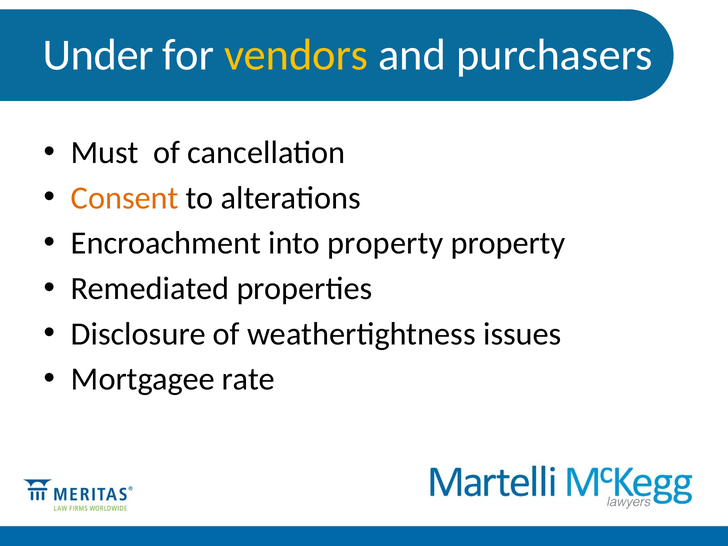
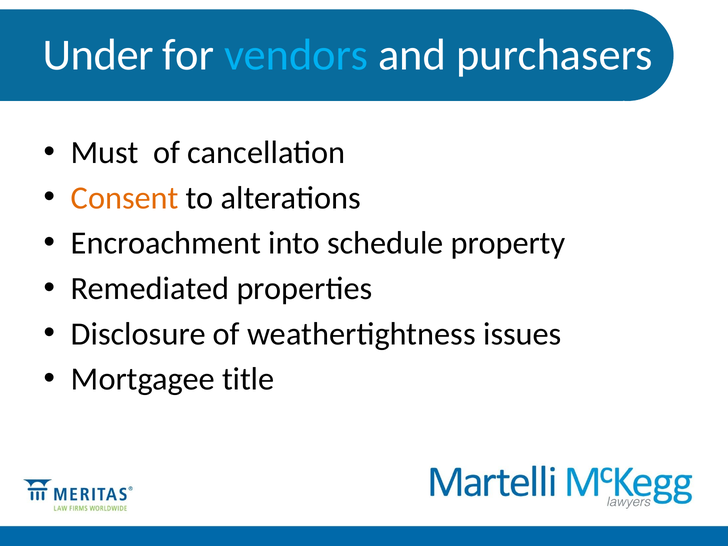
vendors colour: yellow -> light blue
into property: property -> schedule
rate: rate -> title
